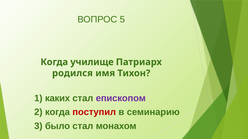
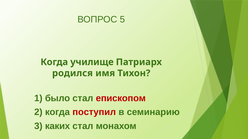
каких: каких -> было
епископом colour: purple -> red
было: было -> каких
